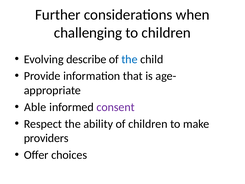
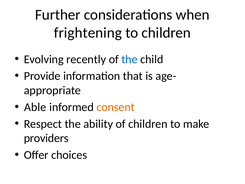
challenging: challenging -> frightening
describe: describe -> recently
consent colour: purple -> orange
